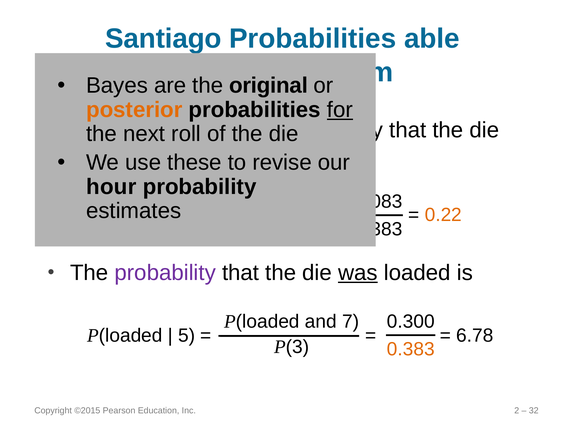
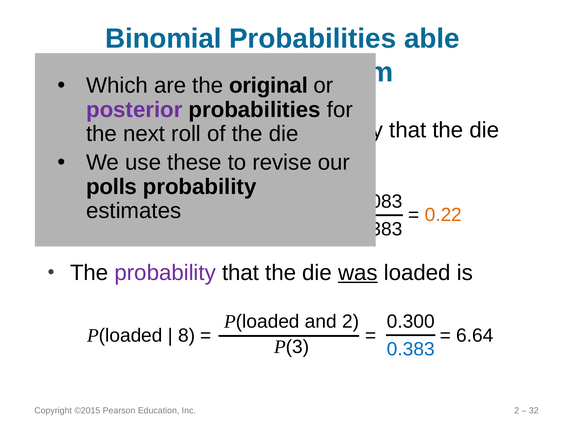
Santiago: Santiago -> Binomial
Bayes at (117, 86): Bayes -> Which
posterior colour: orange -> purple
for underline: present -> none
hour: hour -> polls
and 7: 7 -> 2
5: 5 -> 8
6.78: 6.78 -> 6.64
0.383 at (411, 349) colour: orange -> blue
